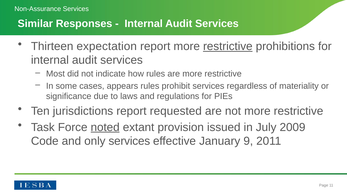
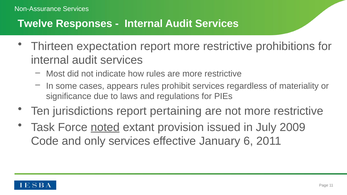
Similar: Similar -> Twelve
restrictive at (228, 46) underline: present -> none
requested: requested -> pertaining
9: 9 -> 6
